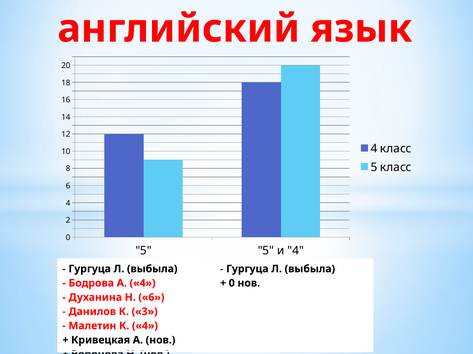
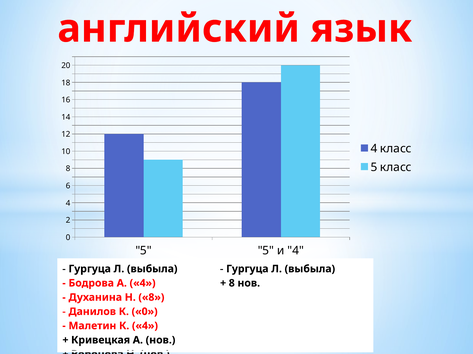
0 at (232, 284): 0 -> 8
Н 6: 6 -> 8
К 3: 3 -> 0
